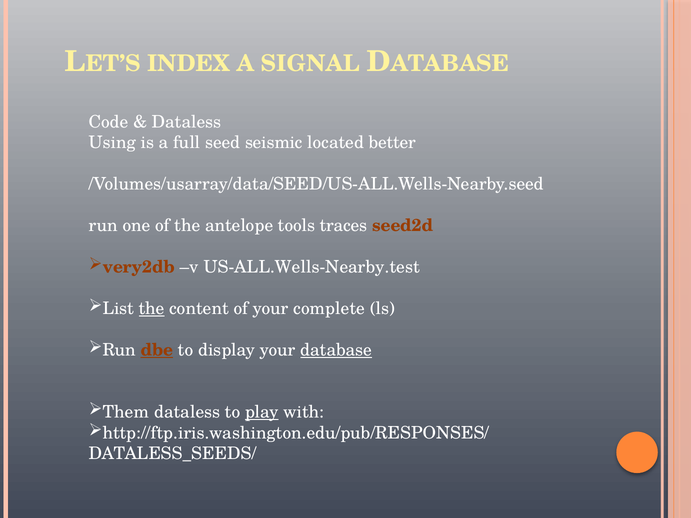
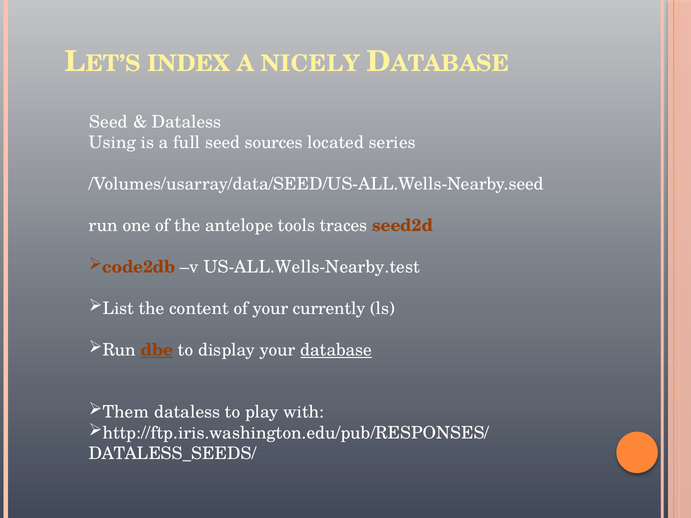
SIGNAL: SIGNAL -> NICELY
Code at (109, 122): Code -> Seed
seismic: seismic -> sources
better: better -> series
very2db: very2db -> code2db
the at (152, 309) underline: present -> none
complete: complete -> currently
play underline: present -> none
